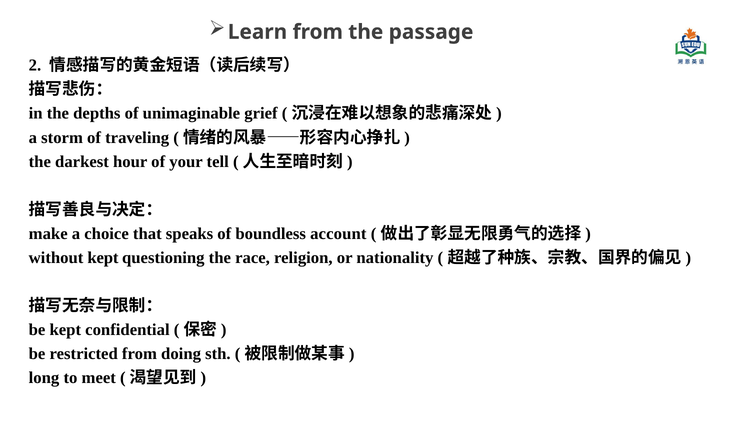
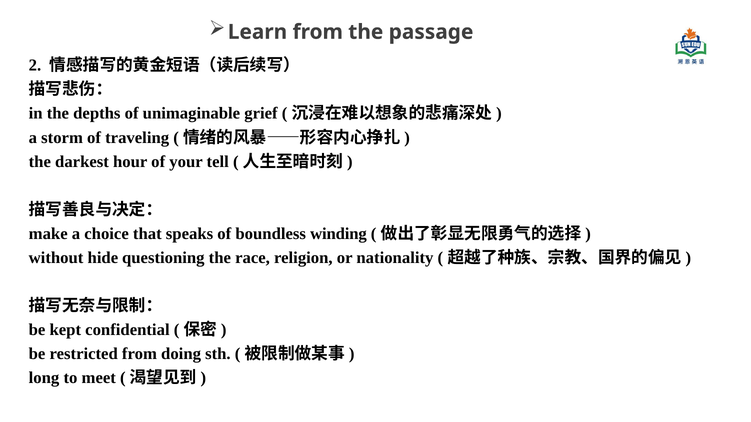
account: account -> winding
without kept: kept -> hide
